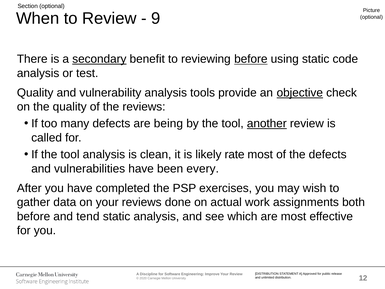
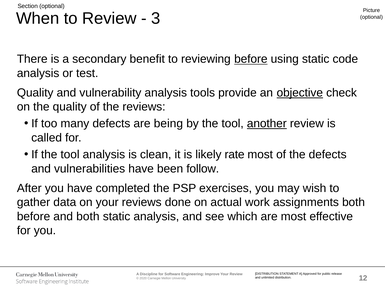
9: 9 -> 3
secondary underline: present -> none
every: every -> follow
and tend: tend -> both
